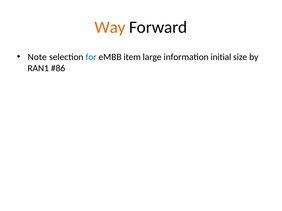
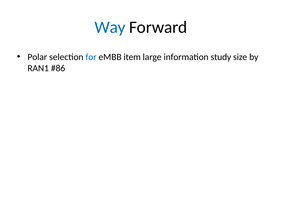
Way colour: orange -> blue
Note: Note -> Polar
initial: initial -> study
